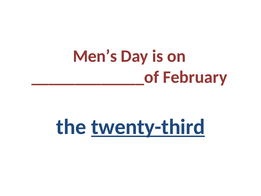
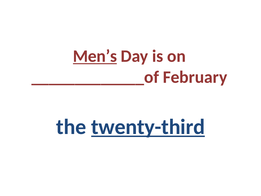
Men’s underline: none -> present
